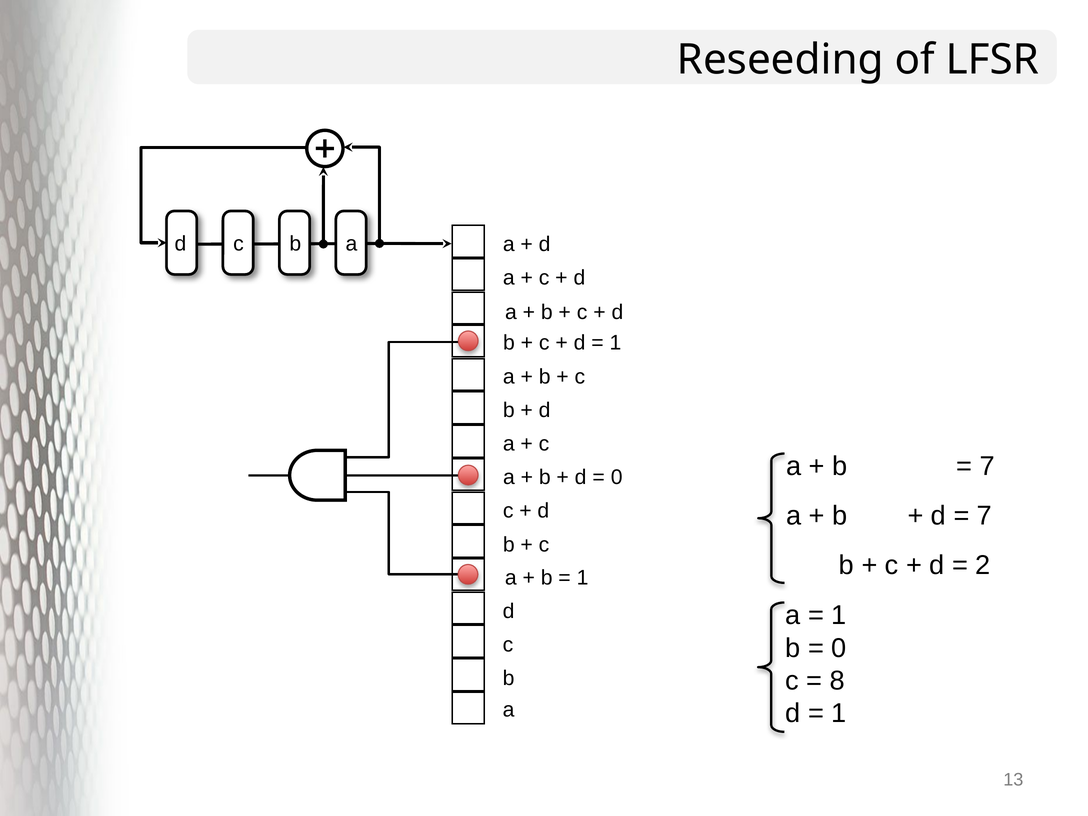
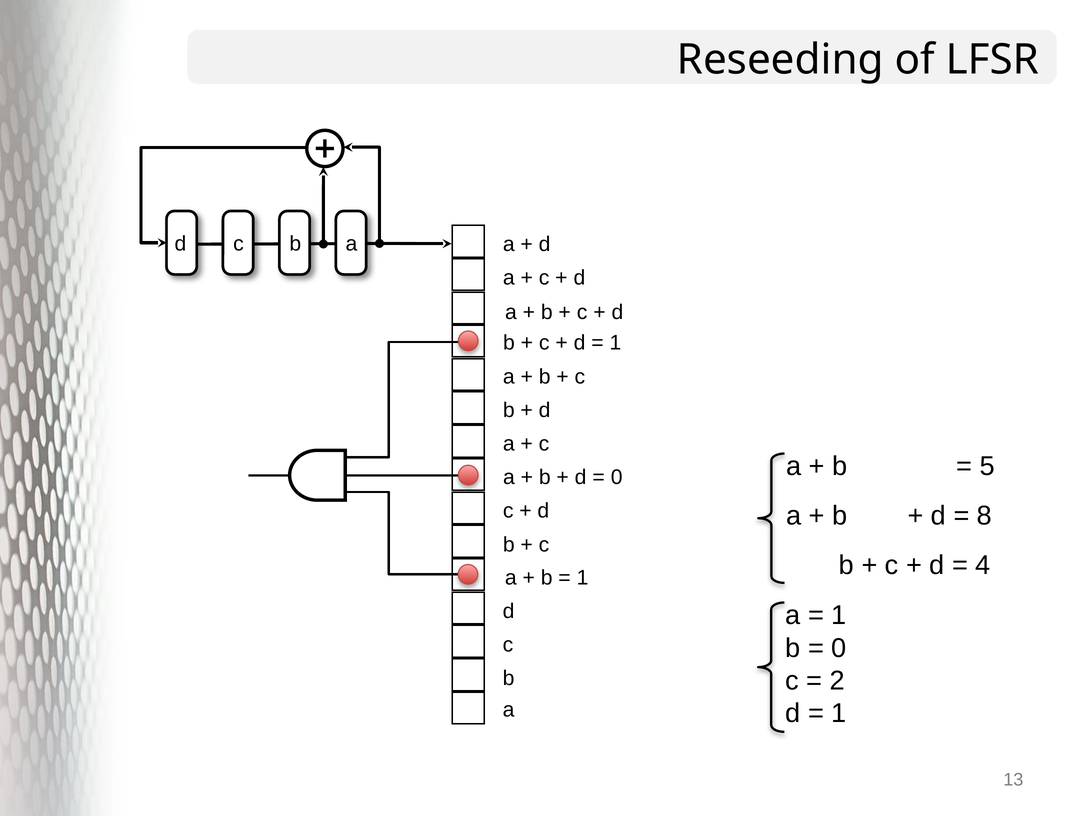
7 at (987, 466): 7 -> 5
7 at (984, 516): 7 -> 8
2: 2 -> 4
8: 8 -> 2
